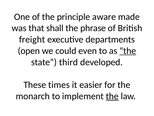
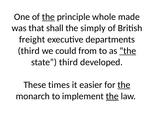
the at (48, 17) underline: none -> present
aware: aware -> whole
phrase: phrase -> simply
open at (29, 51): open -> third
even: even -> from
the at (124, 84) underline: none -> present
